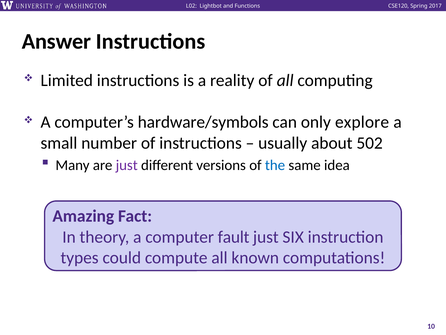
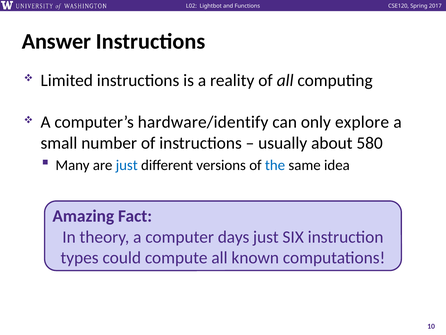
hardware/symbols: hardware/symbols -> hardware/identify
502: 502 -> 580
just at (127, 165) colour: purple -> blue
fault: fault -> days
